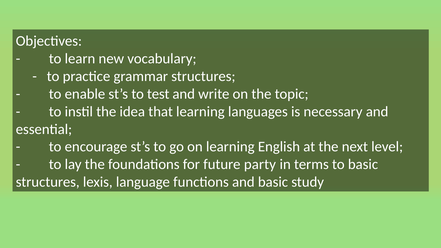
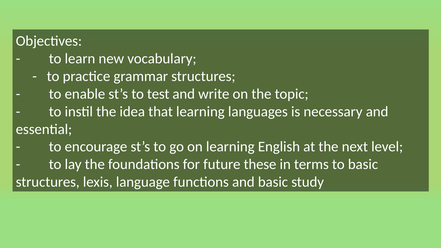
party: party -> these
